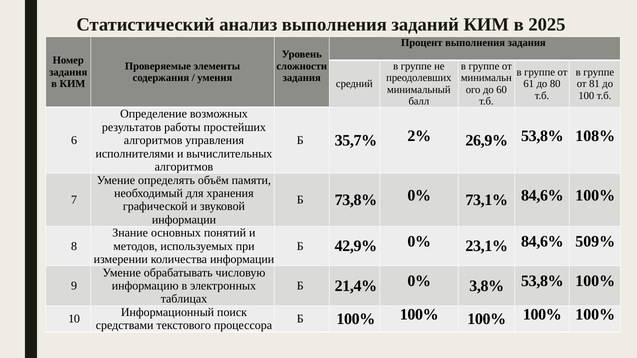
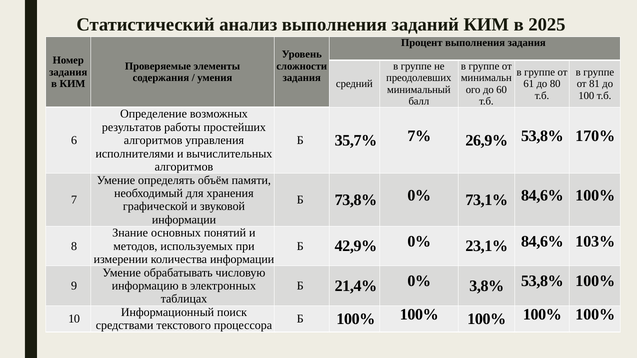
2%: 2% -> 7%
108%: 108% -> 170%
509%: 509% -> 103%
